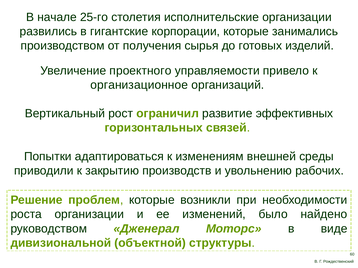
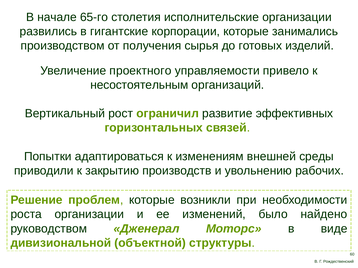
25-го: 25-го -> 65-го
организационное: организационное -> несостоятельным
